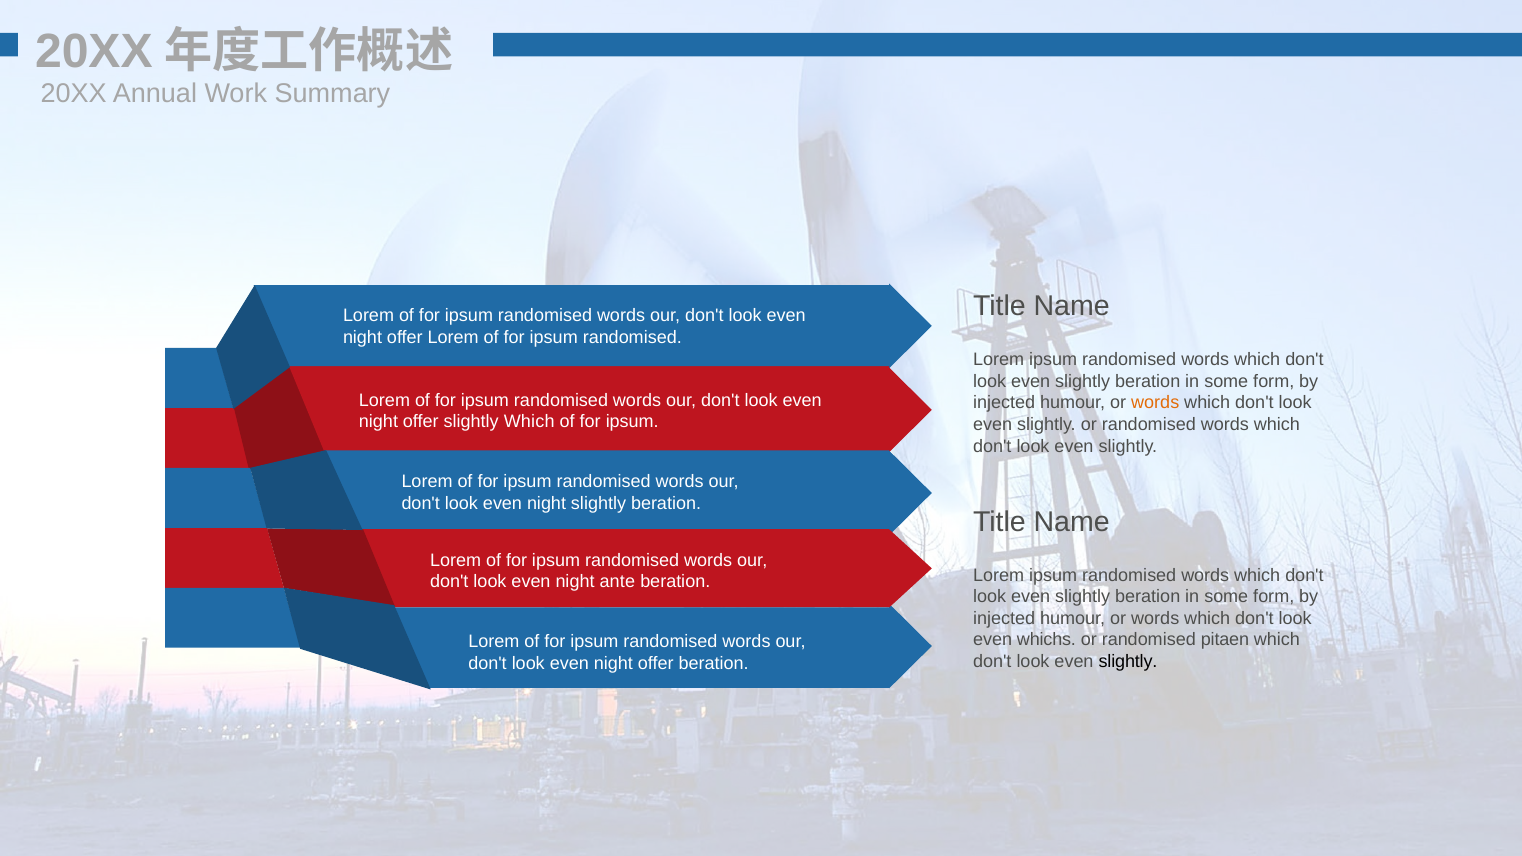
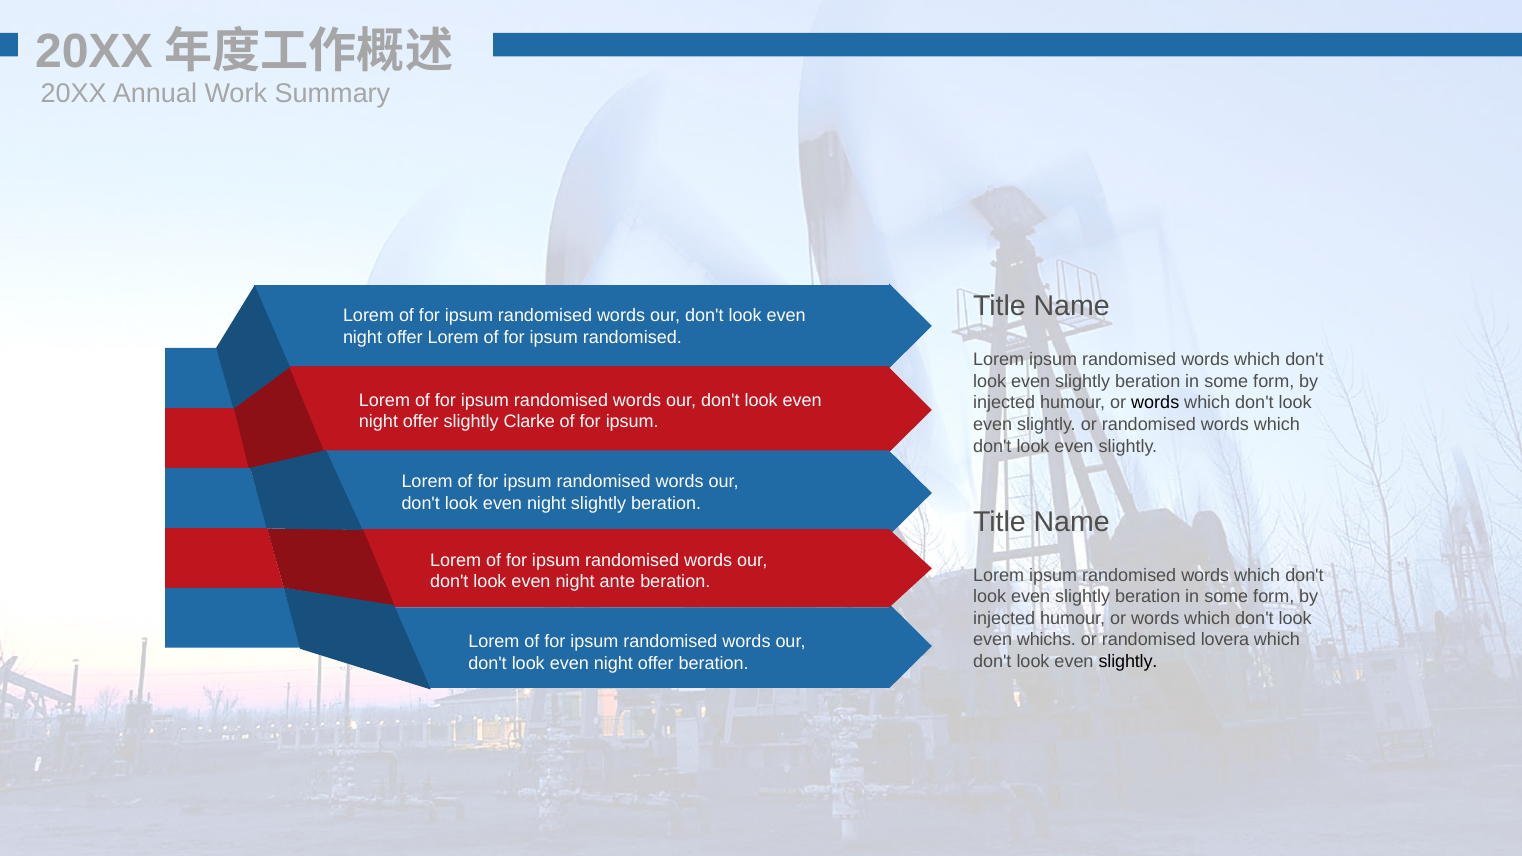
words at (1155, 403) colour: orange -> black
slightly Which: Which -> Clarke
pitaen: pitaen -> lovera
